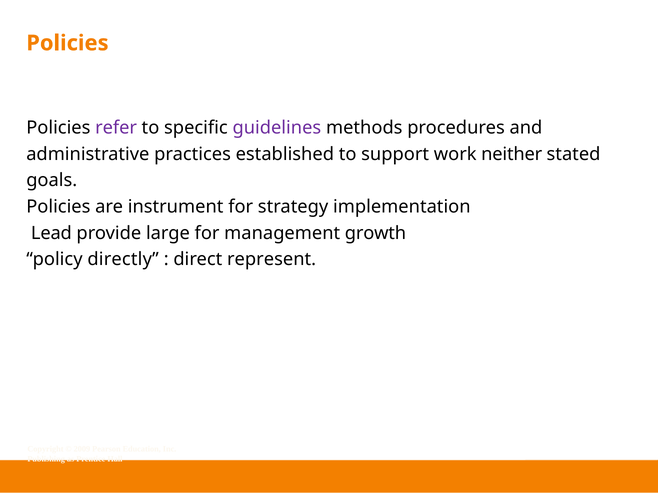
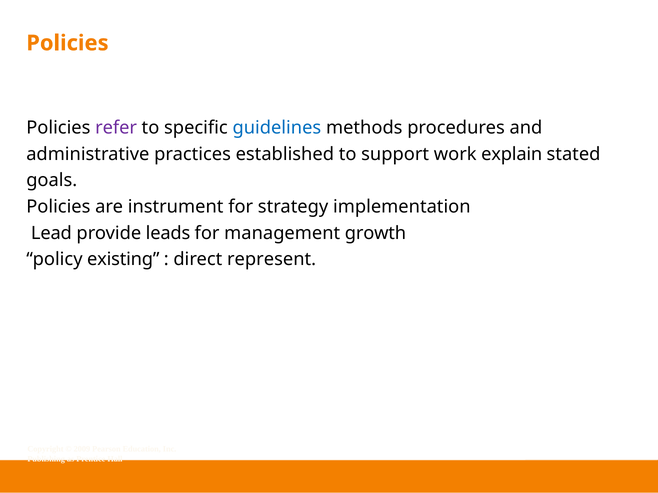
guidelines colour: purple -> blue
neither: neither -> explain
large: large -> leads
directly: directly -> existing
